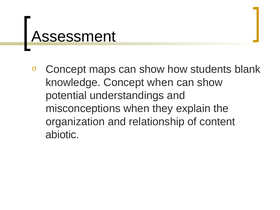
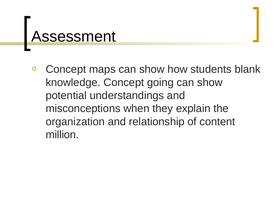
Concept when: when -> going
abiotic: abiotic -> million
